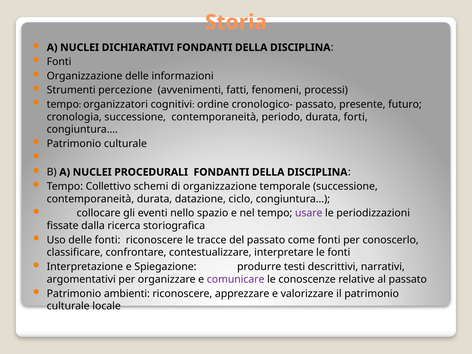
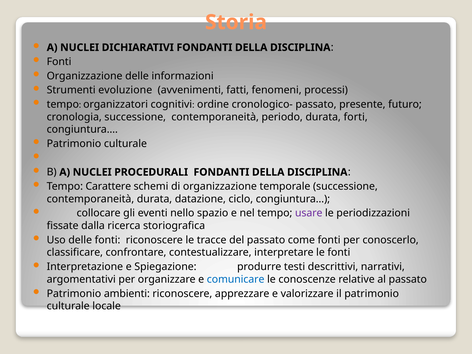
percezione: percezione -> evoluzione
Collettivo: Collettivo -> Carattere
comunicare colour: purple -> blue
